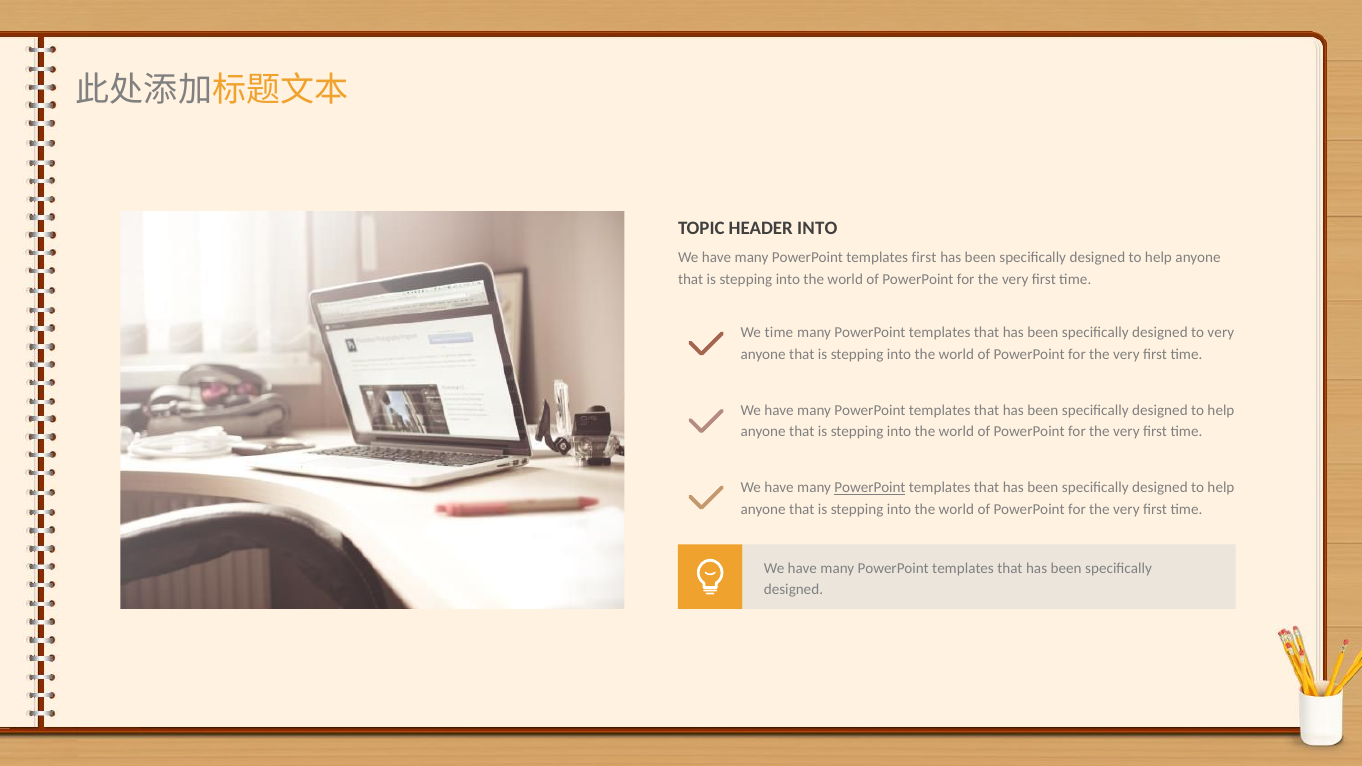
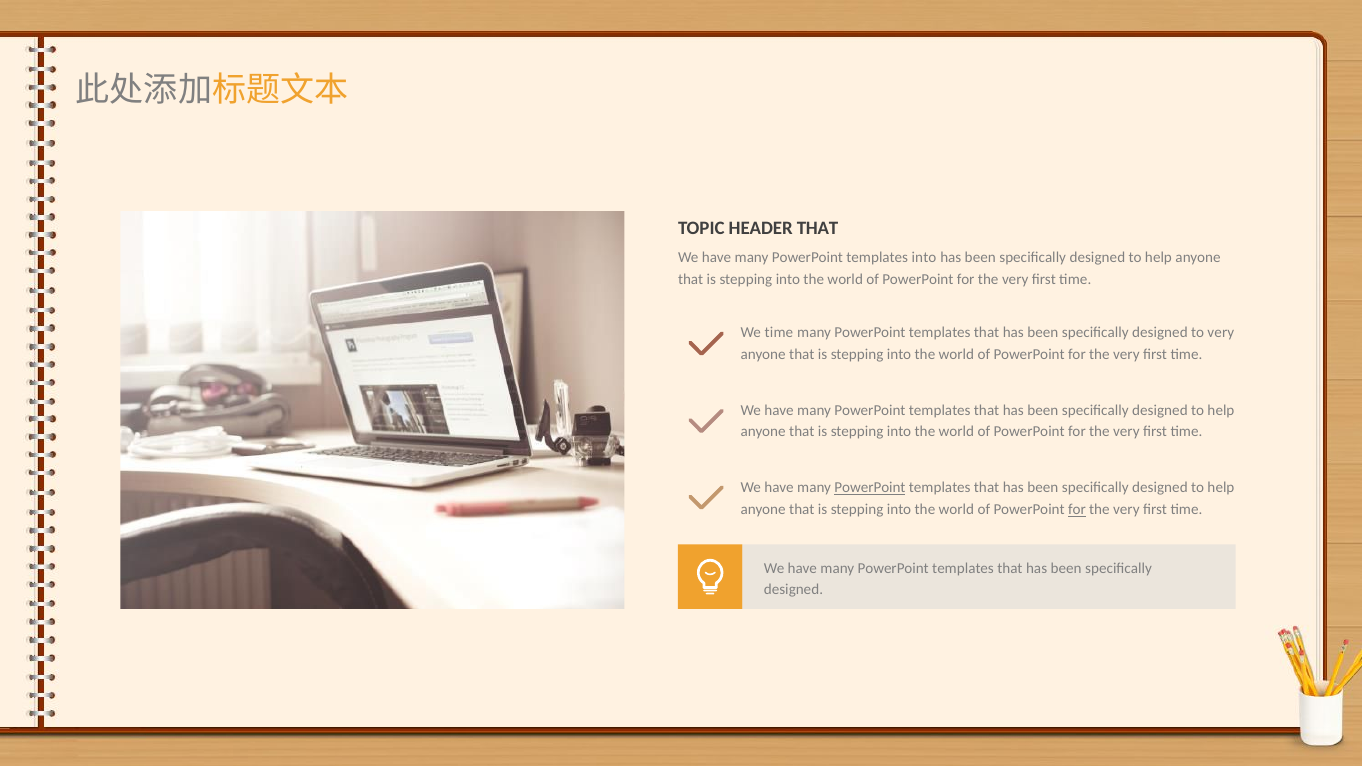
HEADER INTO: INTO -> THAT
templates first: first -> into
for at (1077, 510) underline: none -> present
